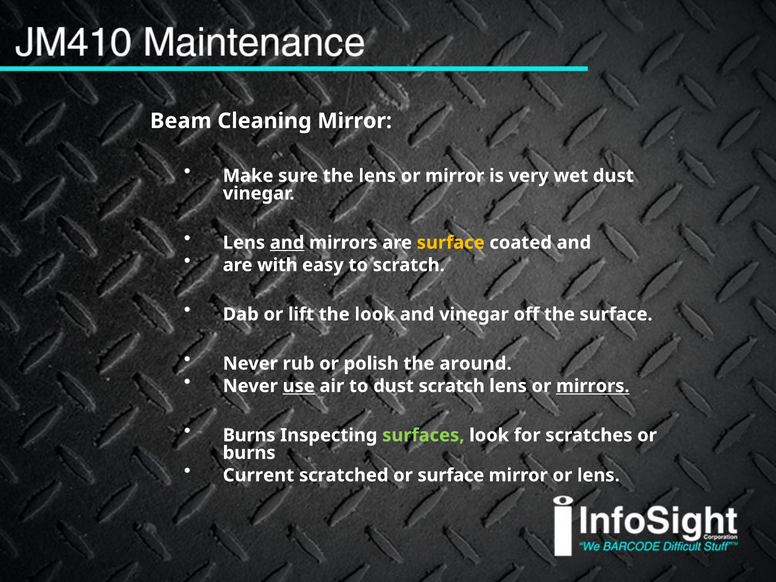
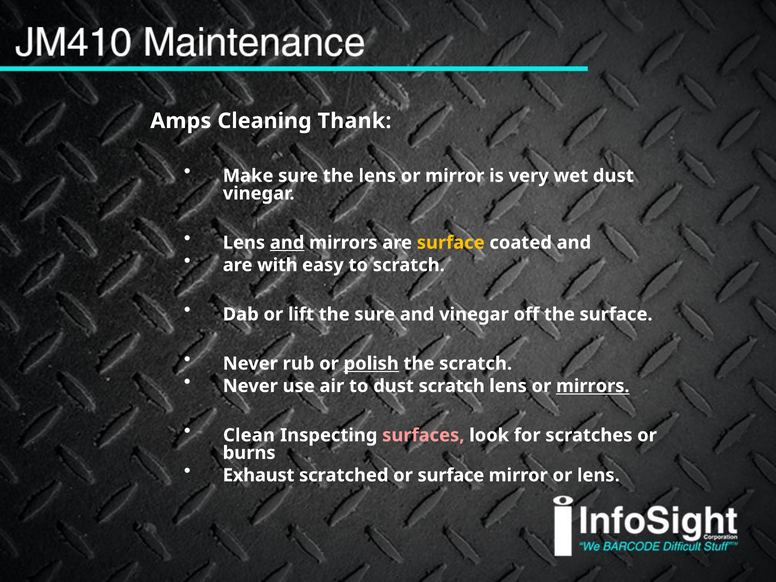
Beam: Beam -> Amps
Cleaning Mirror: Mirror -> Thank
the look: look -> sure
polish underline: none -> present
the around: around -> scratch
use underline: present -> none
Burns at (249, 435): Burns -> Clean
surfaces colour: light green -> pink
Current: Current -> Exhaust
